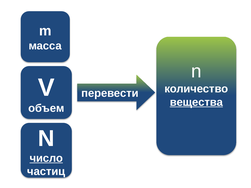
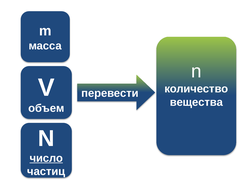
вещества underline: present -> none
